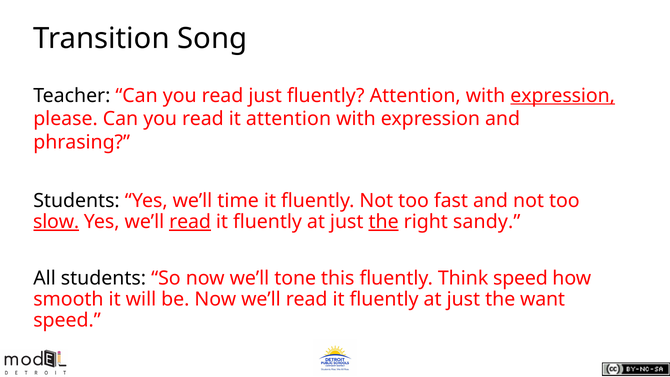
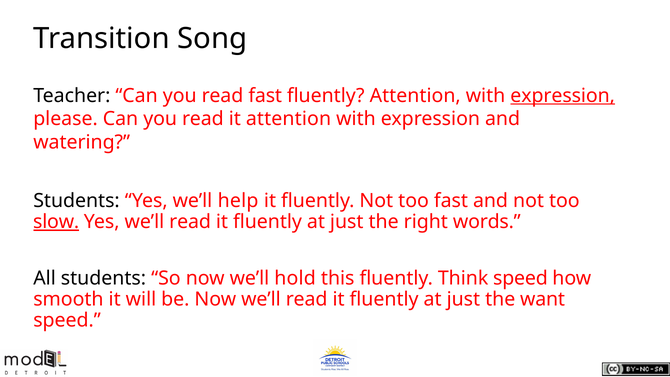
read just: just -> fast
phrasing: phrasing -> watering
time: time -> help
read at (190, 222) underline: present -> none
the at (384, 222) underline: present -> none
sandy: sandy -> words
tone: tone -> hold
